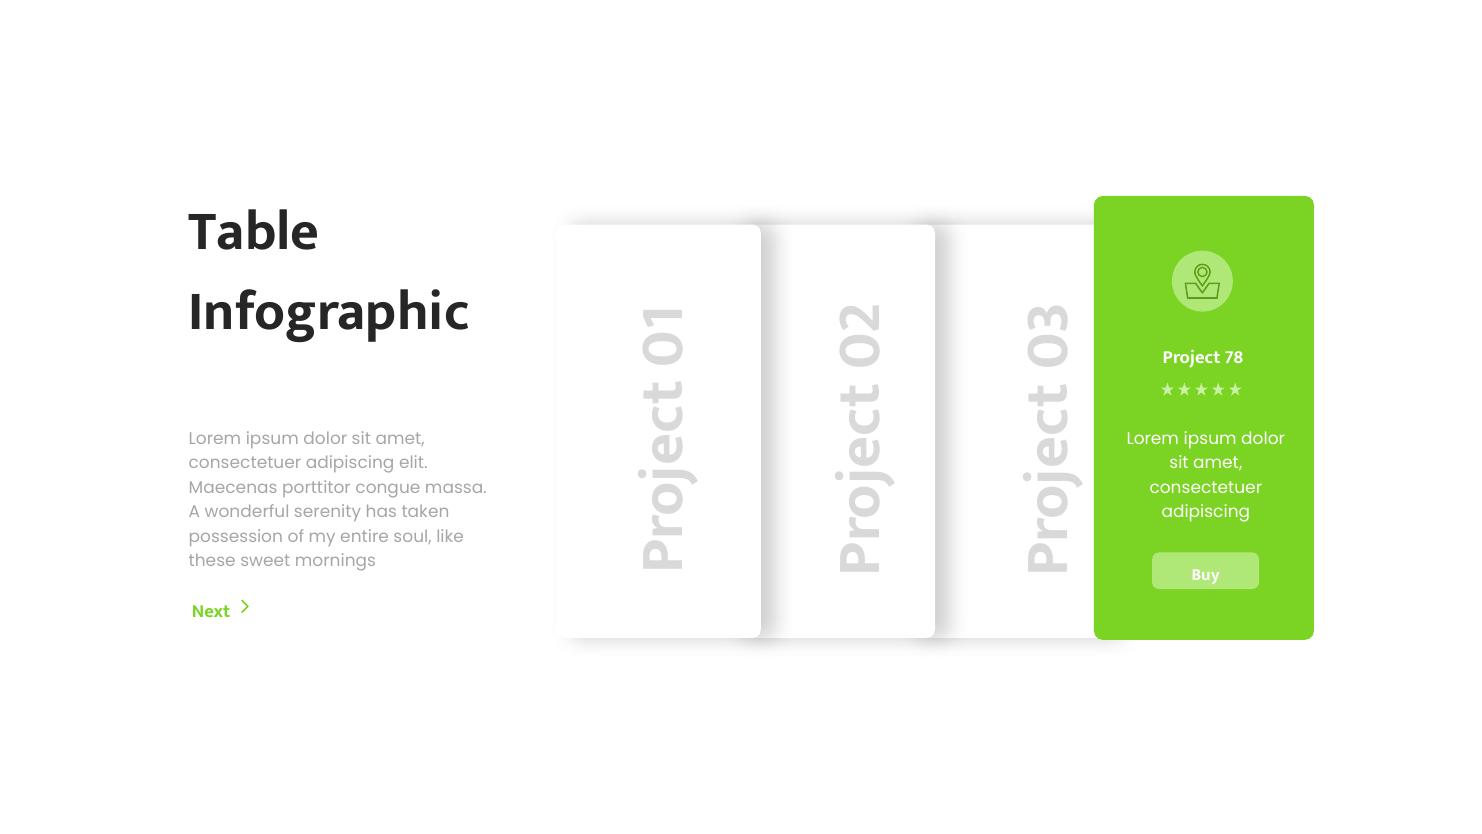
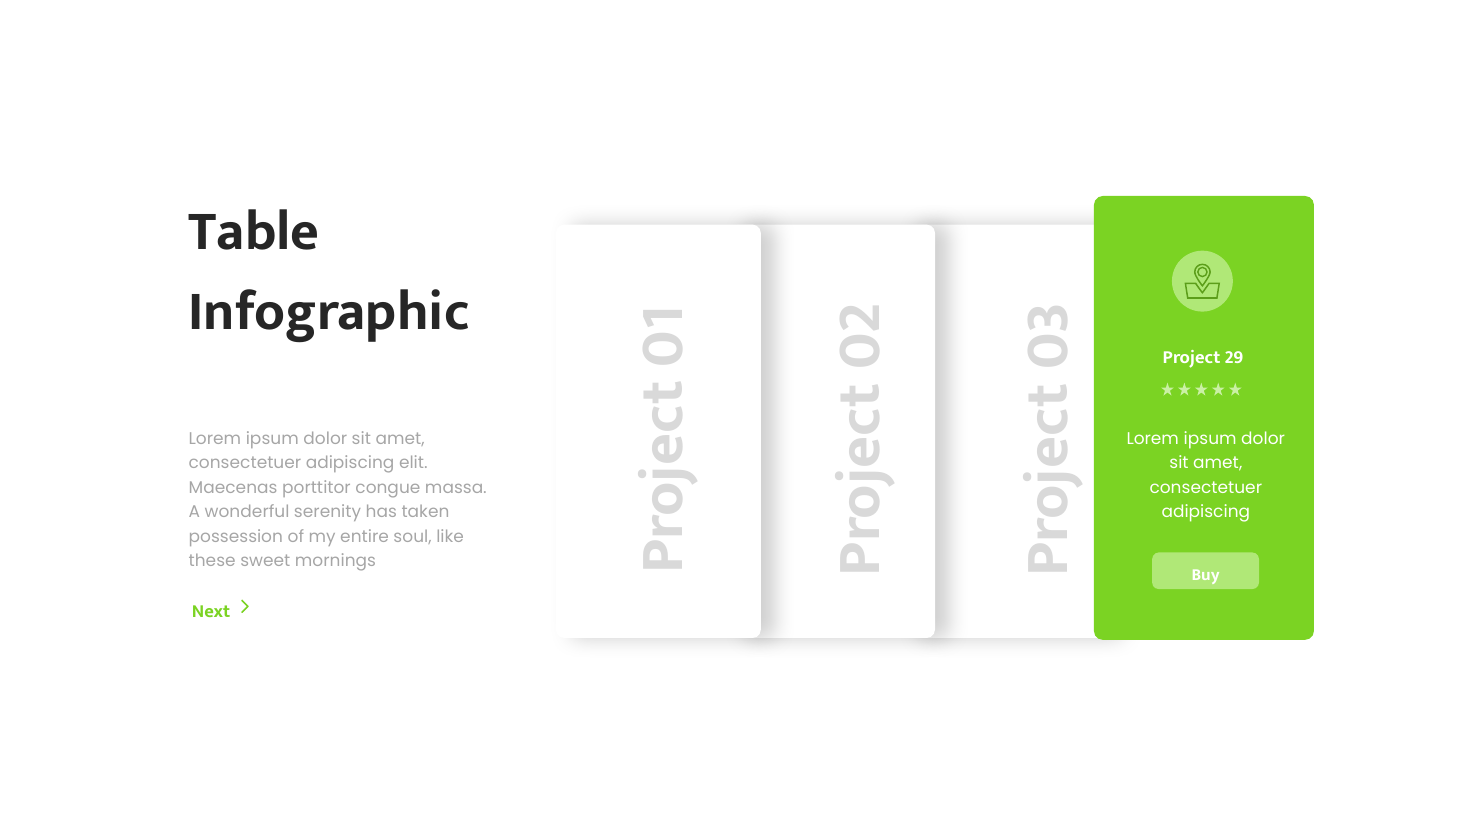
78: 78 -> 29
